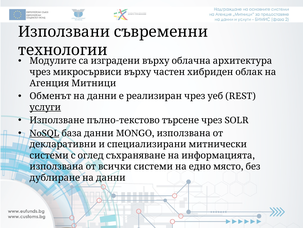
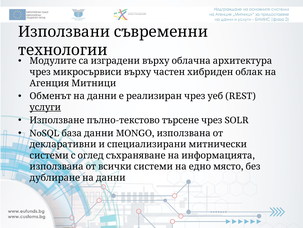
NoSQL underline: present -> none
